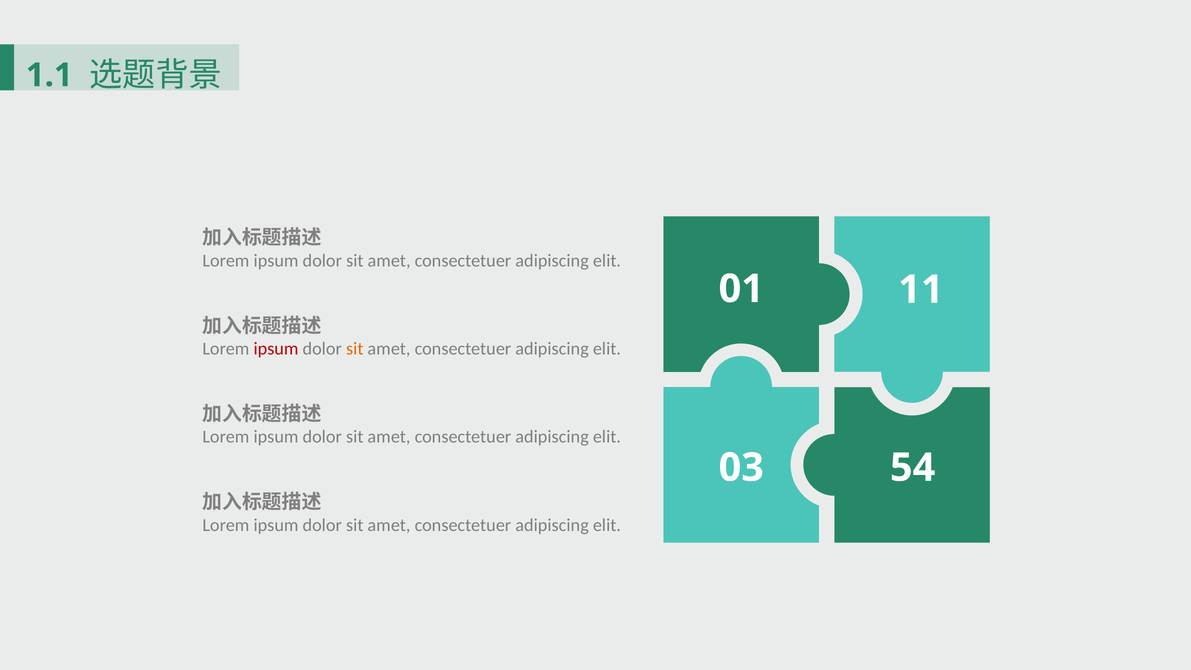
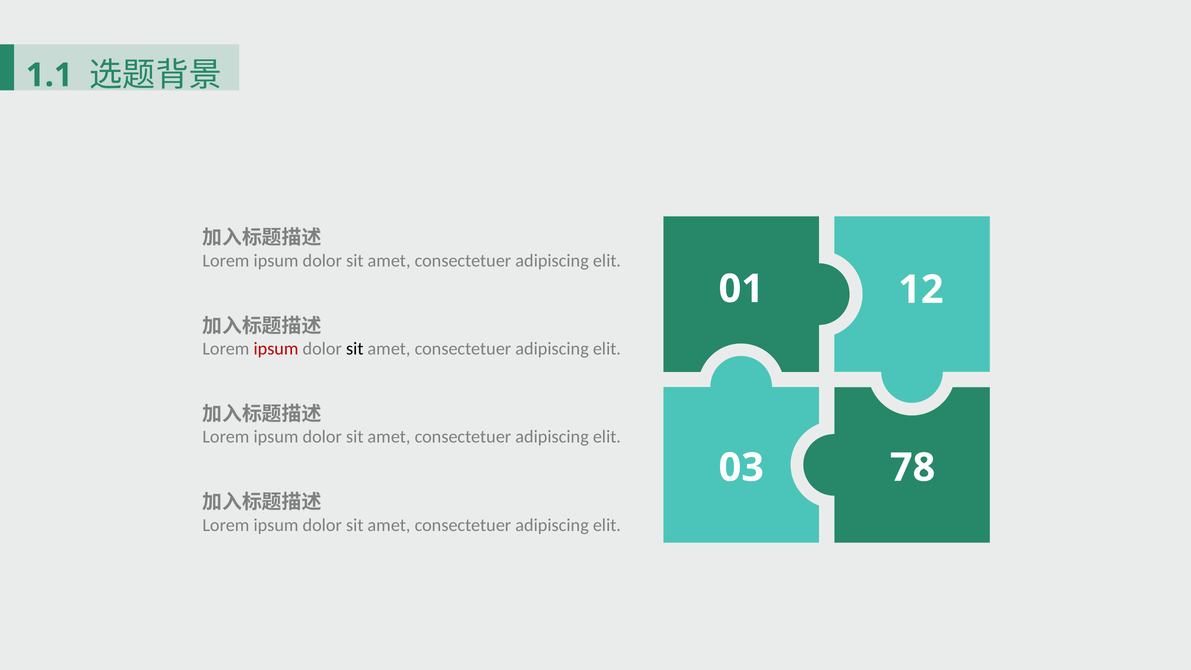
11: 11 -> 12
sit at (355, 349) colour: orange -> black
54: 54 -> 78
